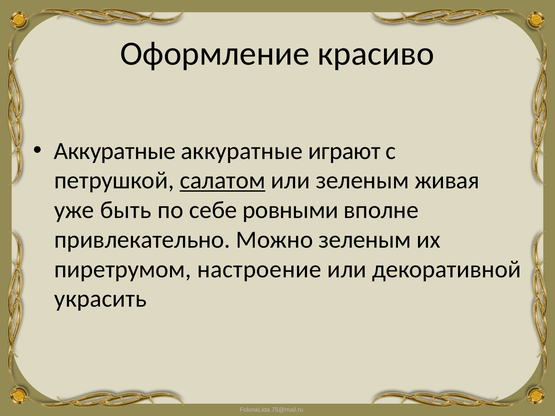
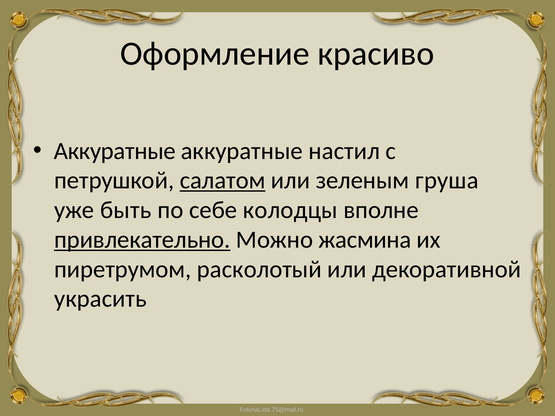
играют: играют -> настил
живая: живая -> груша
ровными: ровными -> колодцы
привлекательно underline: none -> present
Можно зеленым: зеленым -> жасмина
настроение: настроение -> расколотый
